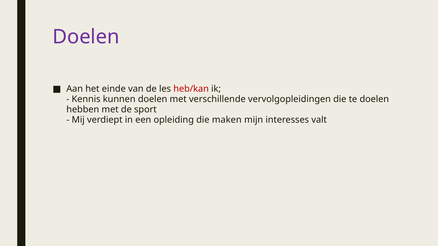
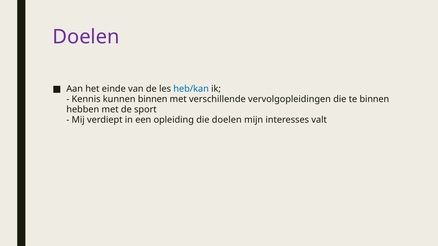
heb/kan colour: red -> blue
kunnen doelen: doelen -> binnen
te doelen: doelen -> binnen
die maken: maken -> doelen
